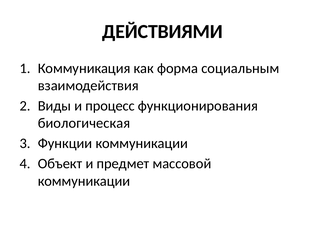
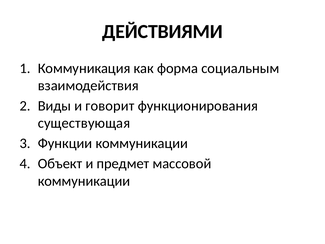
процесс: процесс -> говорит
биологическая: биологическая -> существующая
